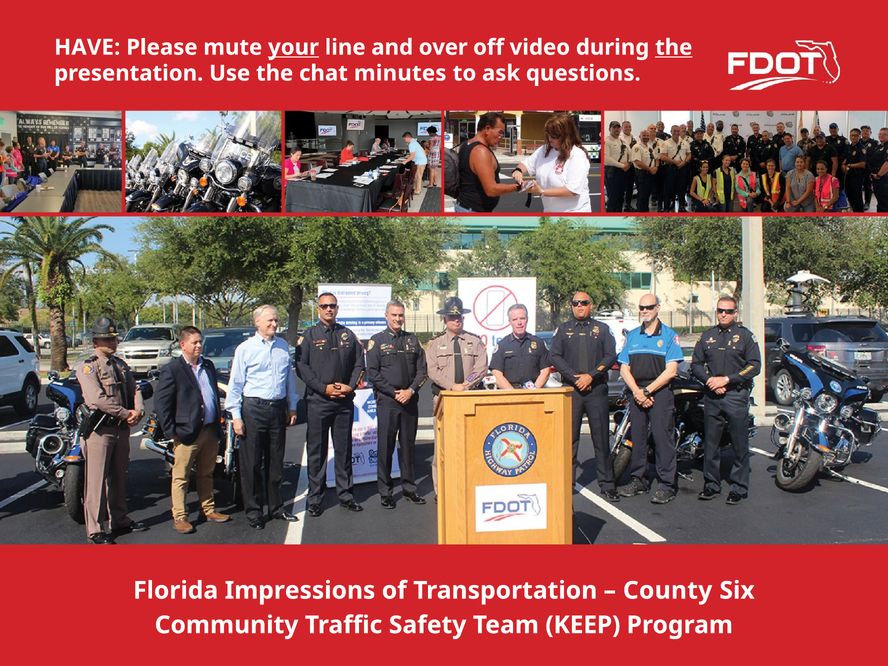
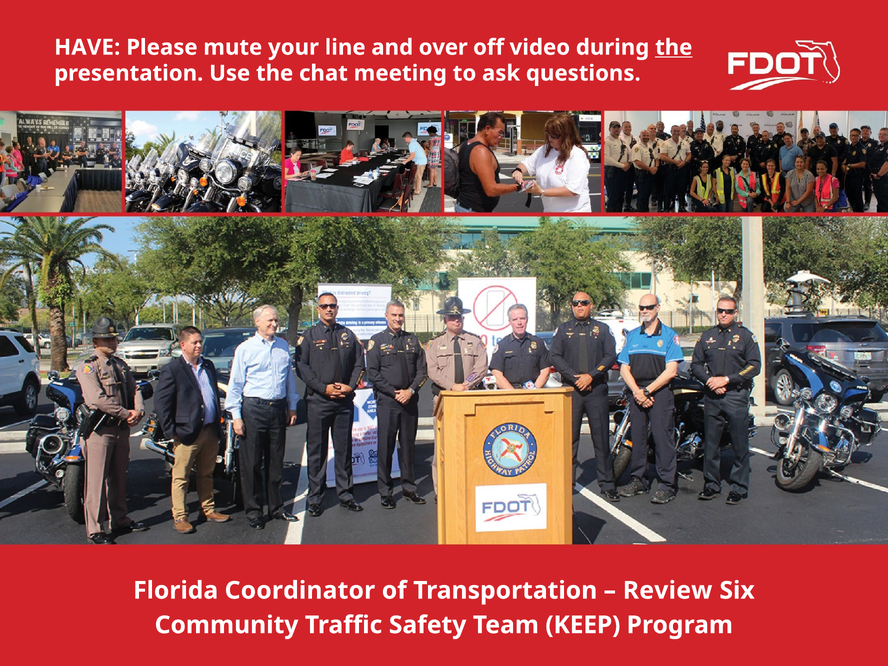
your underline: present -> none
minutes: minutes -> meeting
Impressions: Impressions -> Coordinator
County: County -> Review
